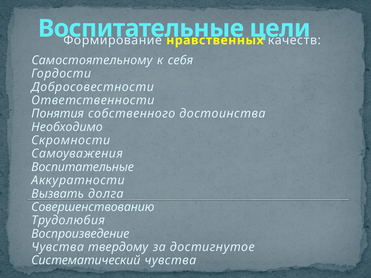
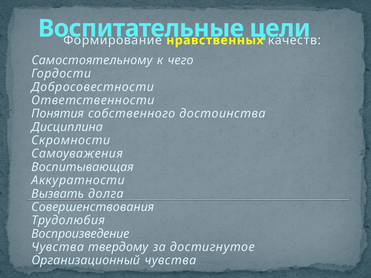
себя: себя -> чего
Необходимо: Необходимо -> Дисциплина
Воспитательные at (83, 167): Воспитательные -> Воспитывающая
Совершенствованию: Совершенствованию -> Совершенствования
Систематический: Систематический -> Организационный
